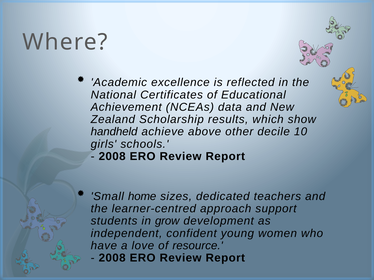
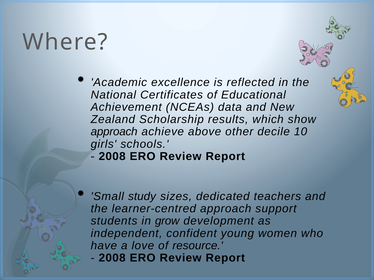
handheld at (114, 132): handheld -> approach
home: home -> study
